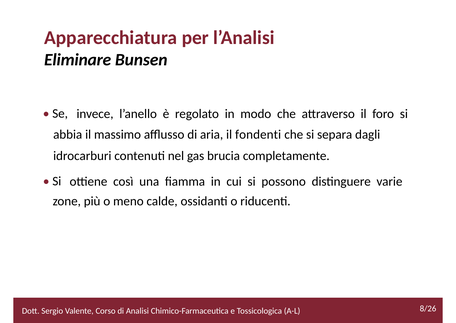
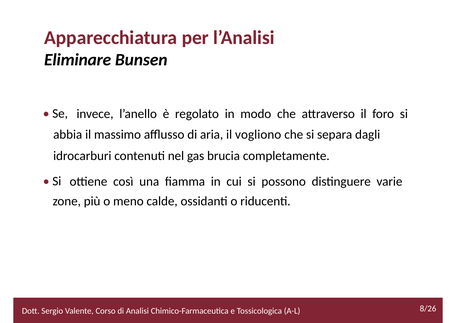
fondenti: fondenti -> vogliono
